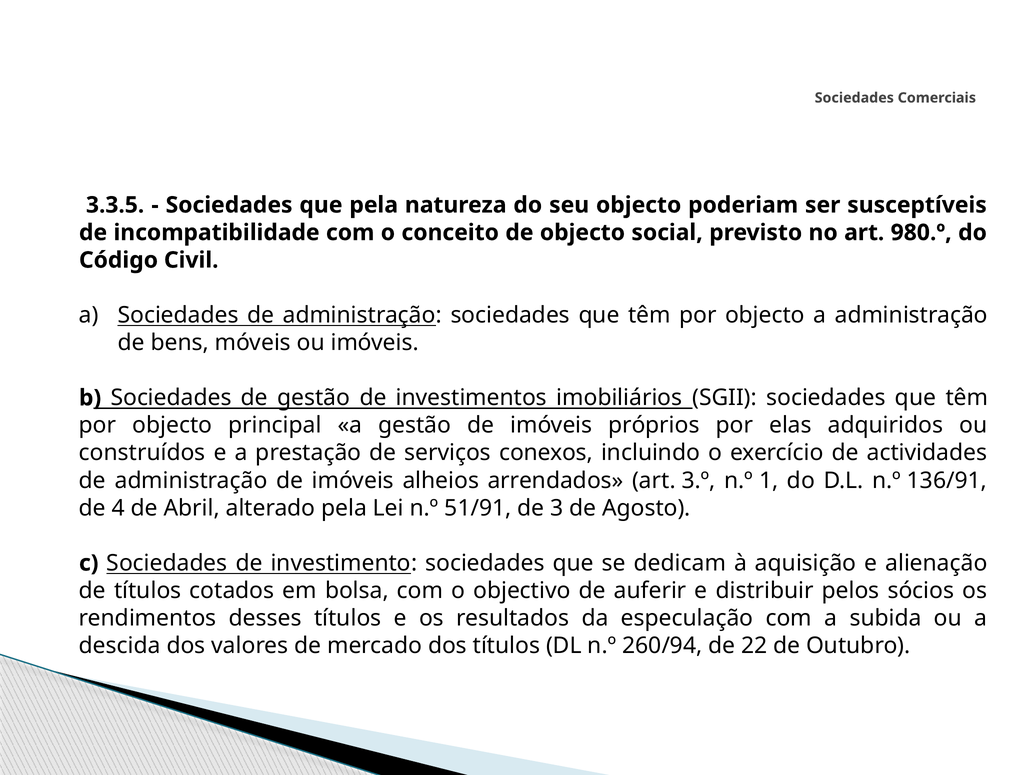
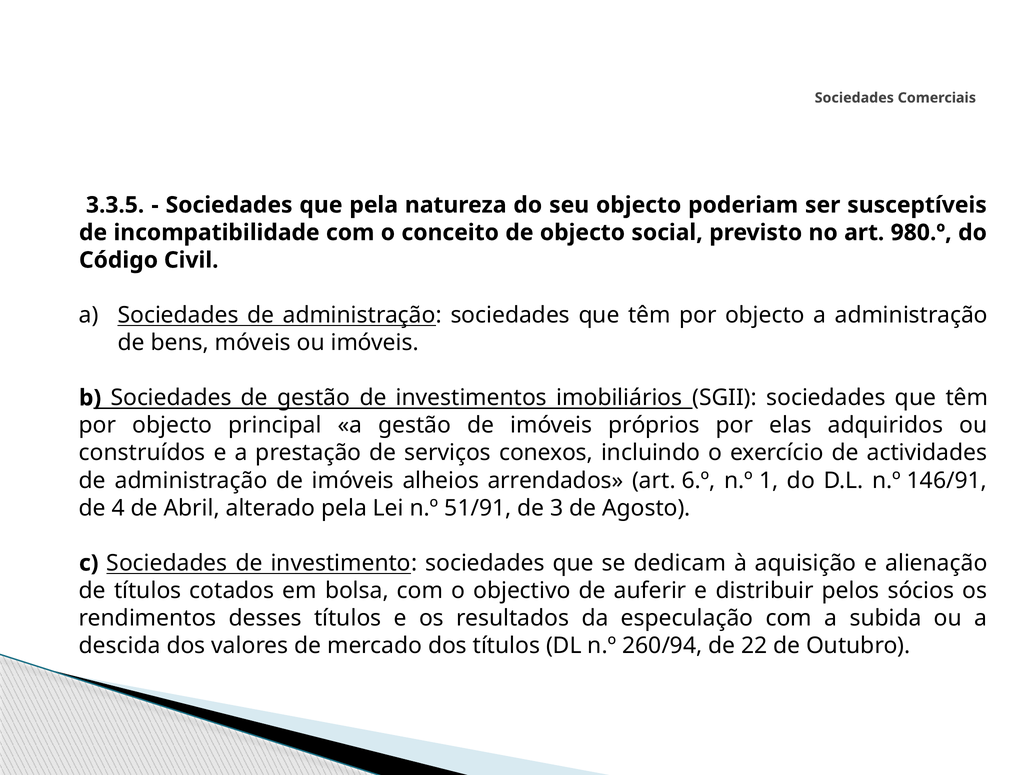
3.º: 3.º -> 6.º
136/91: 136/91 -> 146/91
